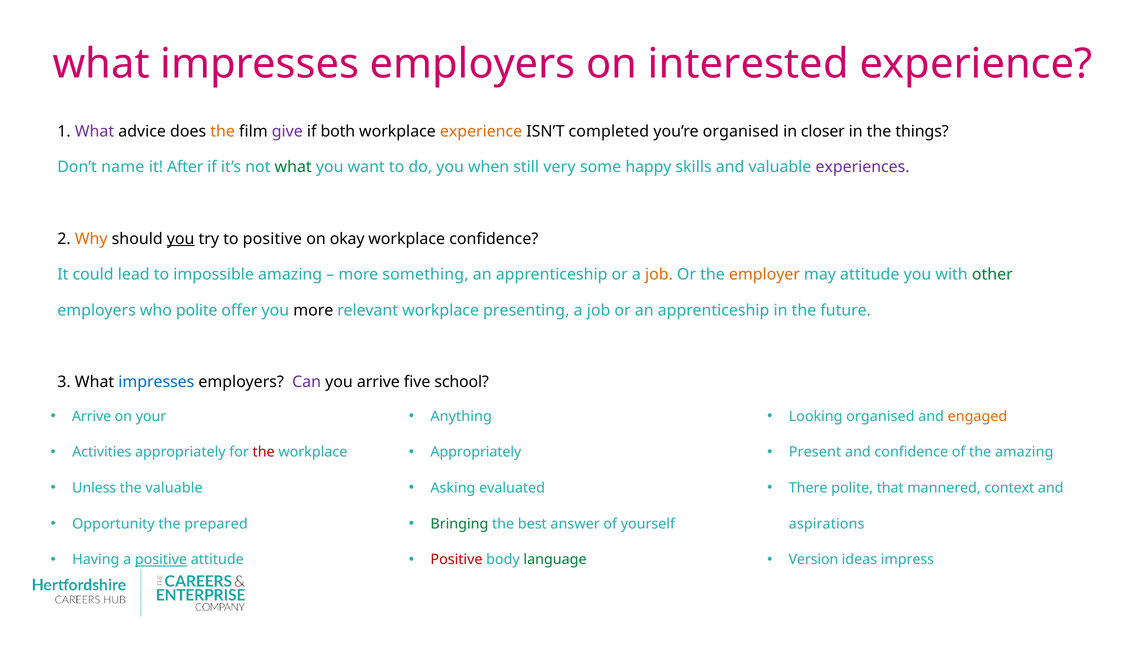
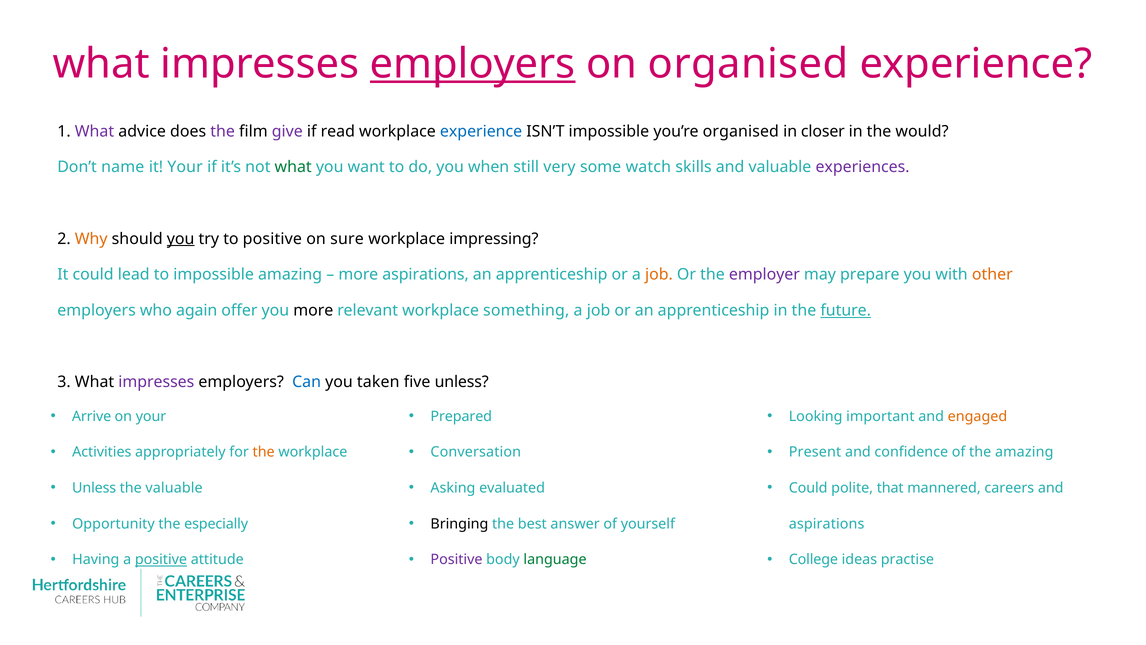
employers at (473, 64) underline: none -> present
on interested: interested -> organised
the at (223, 131) colour: orange -> purple
both: both -> read
experience at (481, 131) colour: orange -> blue
ISN’T completed: completed -> impossible
things: things -> would
it After: After -> Your
happy: happy -> watch
okay: okay -> sure
workplace confidence: confidence -> impressing
more something: something -> aspirations
employer colour: orange -> purple
may attitude: attitude -> prepare
other colour: green -> orange
who polite: polite -> again
presenting: presenting -> something
future underline: none -> present
impresses at (156, 382) colour: blue -> purple
Can colour: purple -> blue
you arrive: arrive -> taken
five school: school -> unless
Anything: Anything -> Prepared
Looking organised: organised -> important
the at (264, 452) colour: red -> orange
Appropriately at (476, 452): Appropriately -> Conversation
There at (808, 488): There -> Could
context: context -> careers
prepared: prepared -> especially
Bringing colour: green -> black
Positive at (457, 559) colour: red -> purple
Version: Version -> College
impress: impress -> practise
